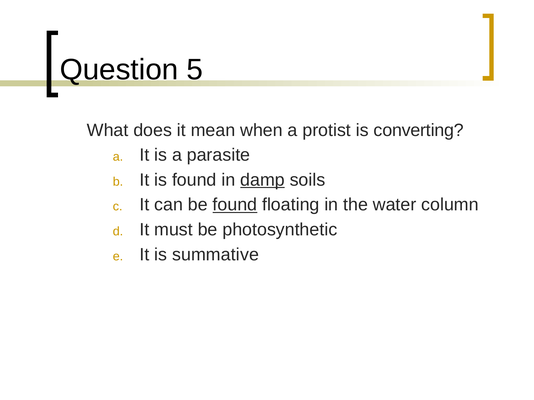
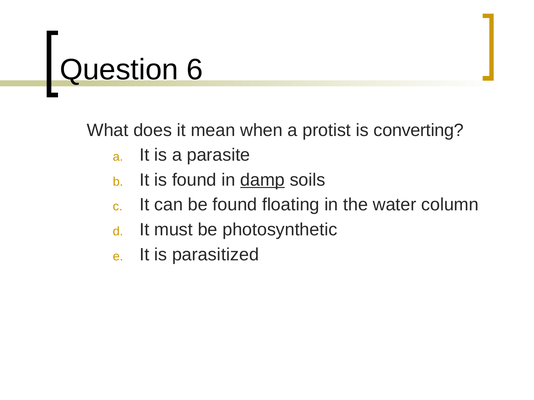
5: 5 -> 6
found at (235, 205) underline: present -> none
summative: summative -> parasitized
